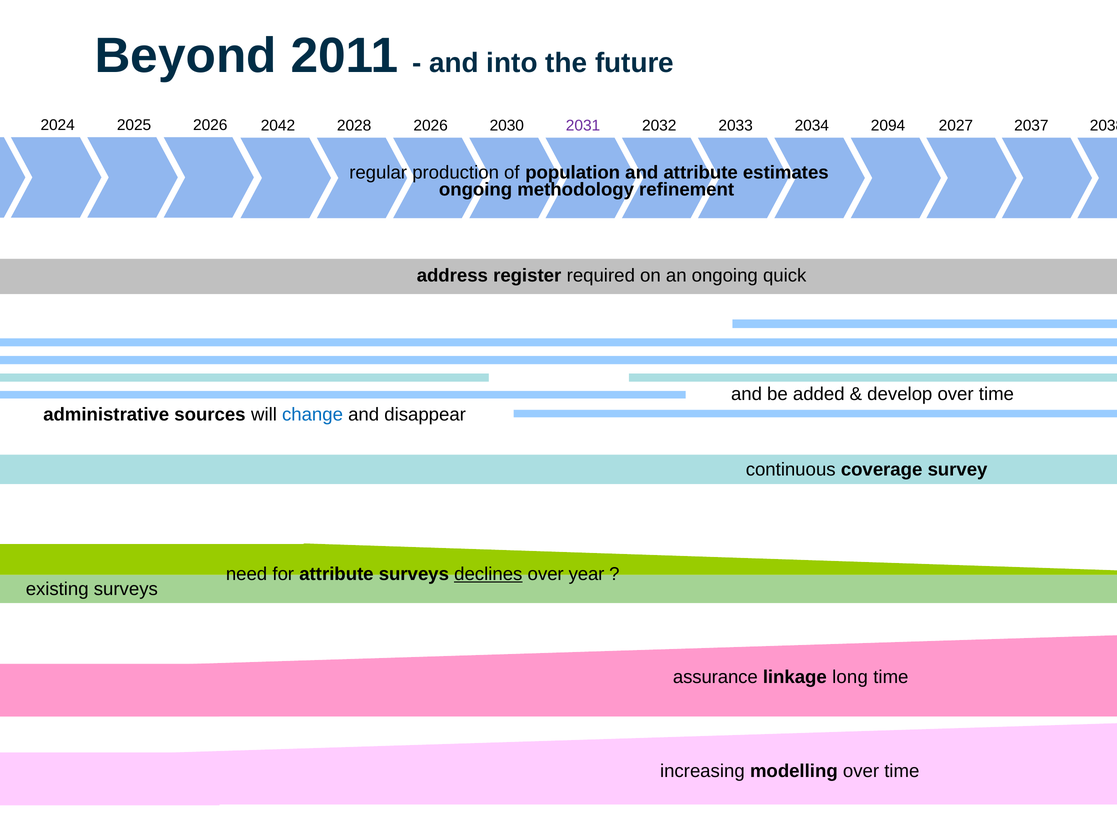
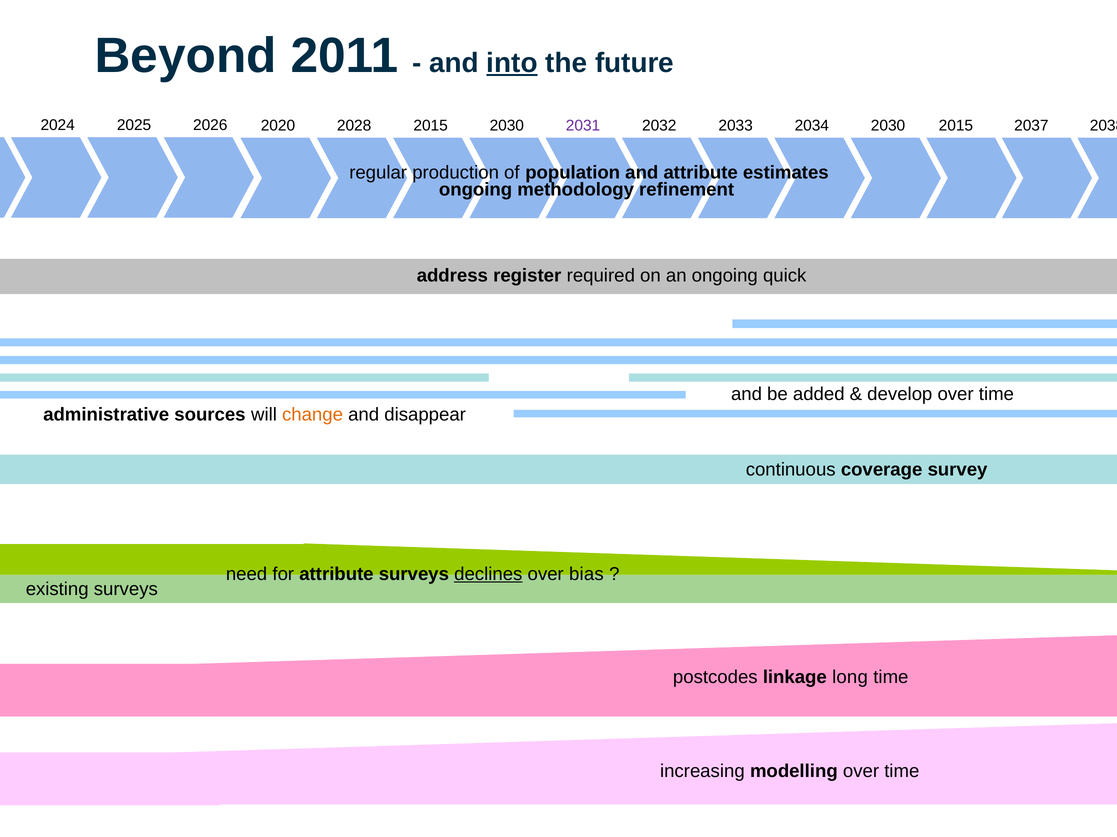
into underline: none -> present
2026 2027: 2027 -> 2015
2042: 2042 -> 2020
2028 2026: 2026 -> 2015
2034 2094: 2094 -> 2030
change colour: blue -> orange
year: year -> bias
assurance: assurance -> postcodes
